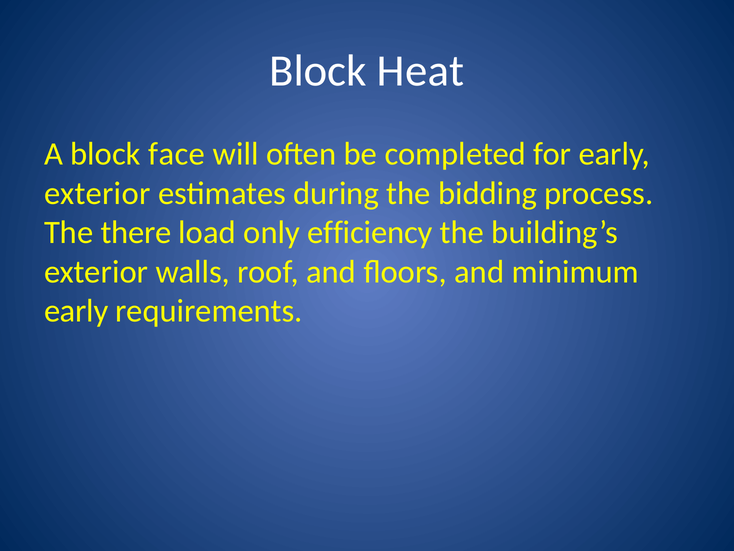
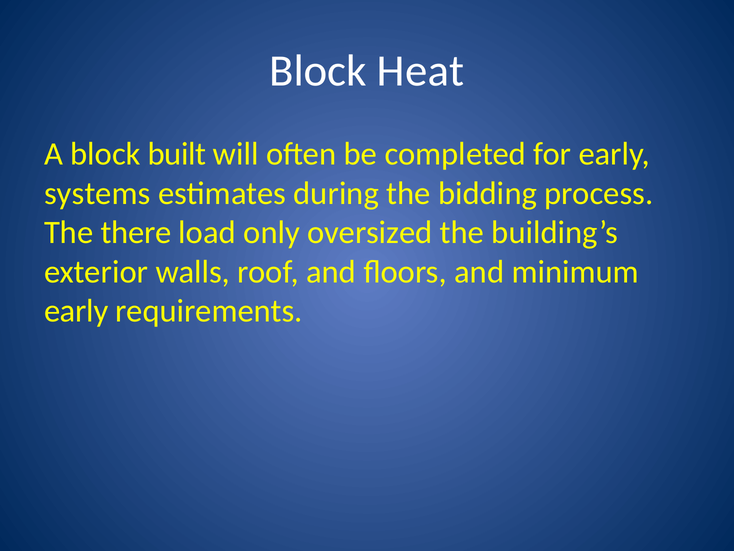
face: face -> built
exterior at (97, 193): exterior -> systems
efficiency: efficiency -> oversized
